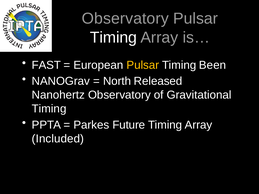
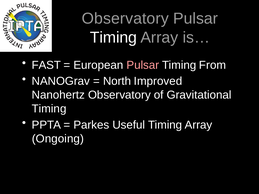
Pulsar at (143, 65) colour: yellow -> pink
Been: Been -> From
Released: Released -> Improved
Future: Future -> Useful
Included: Included -> Ongoing
